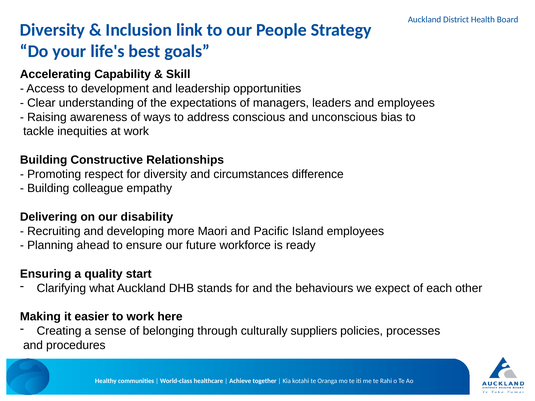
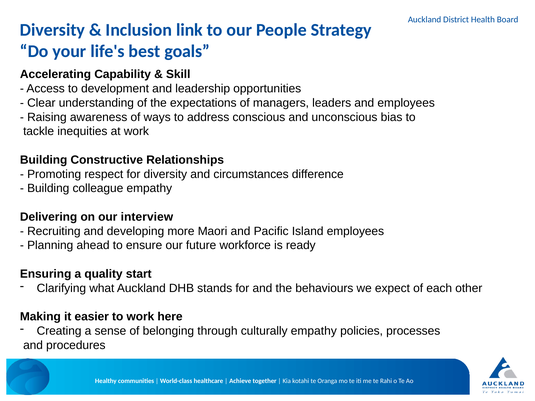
disability: disability -> interview
culturally suppliers: suppliers -> empathy
